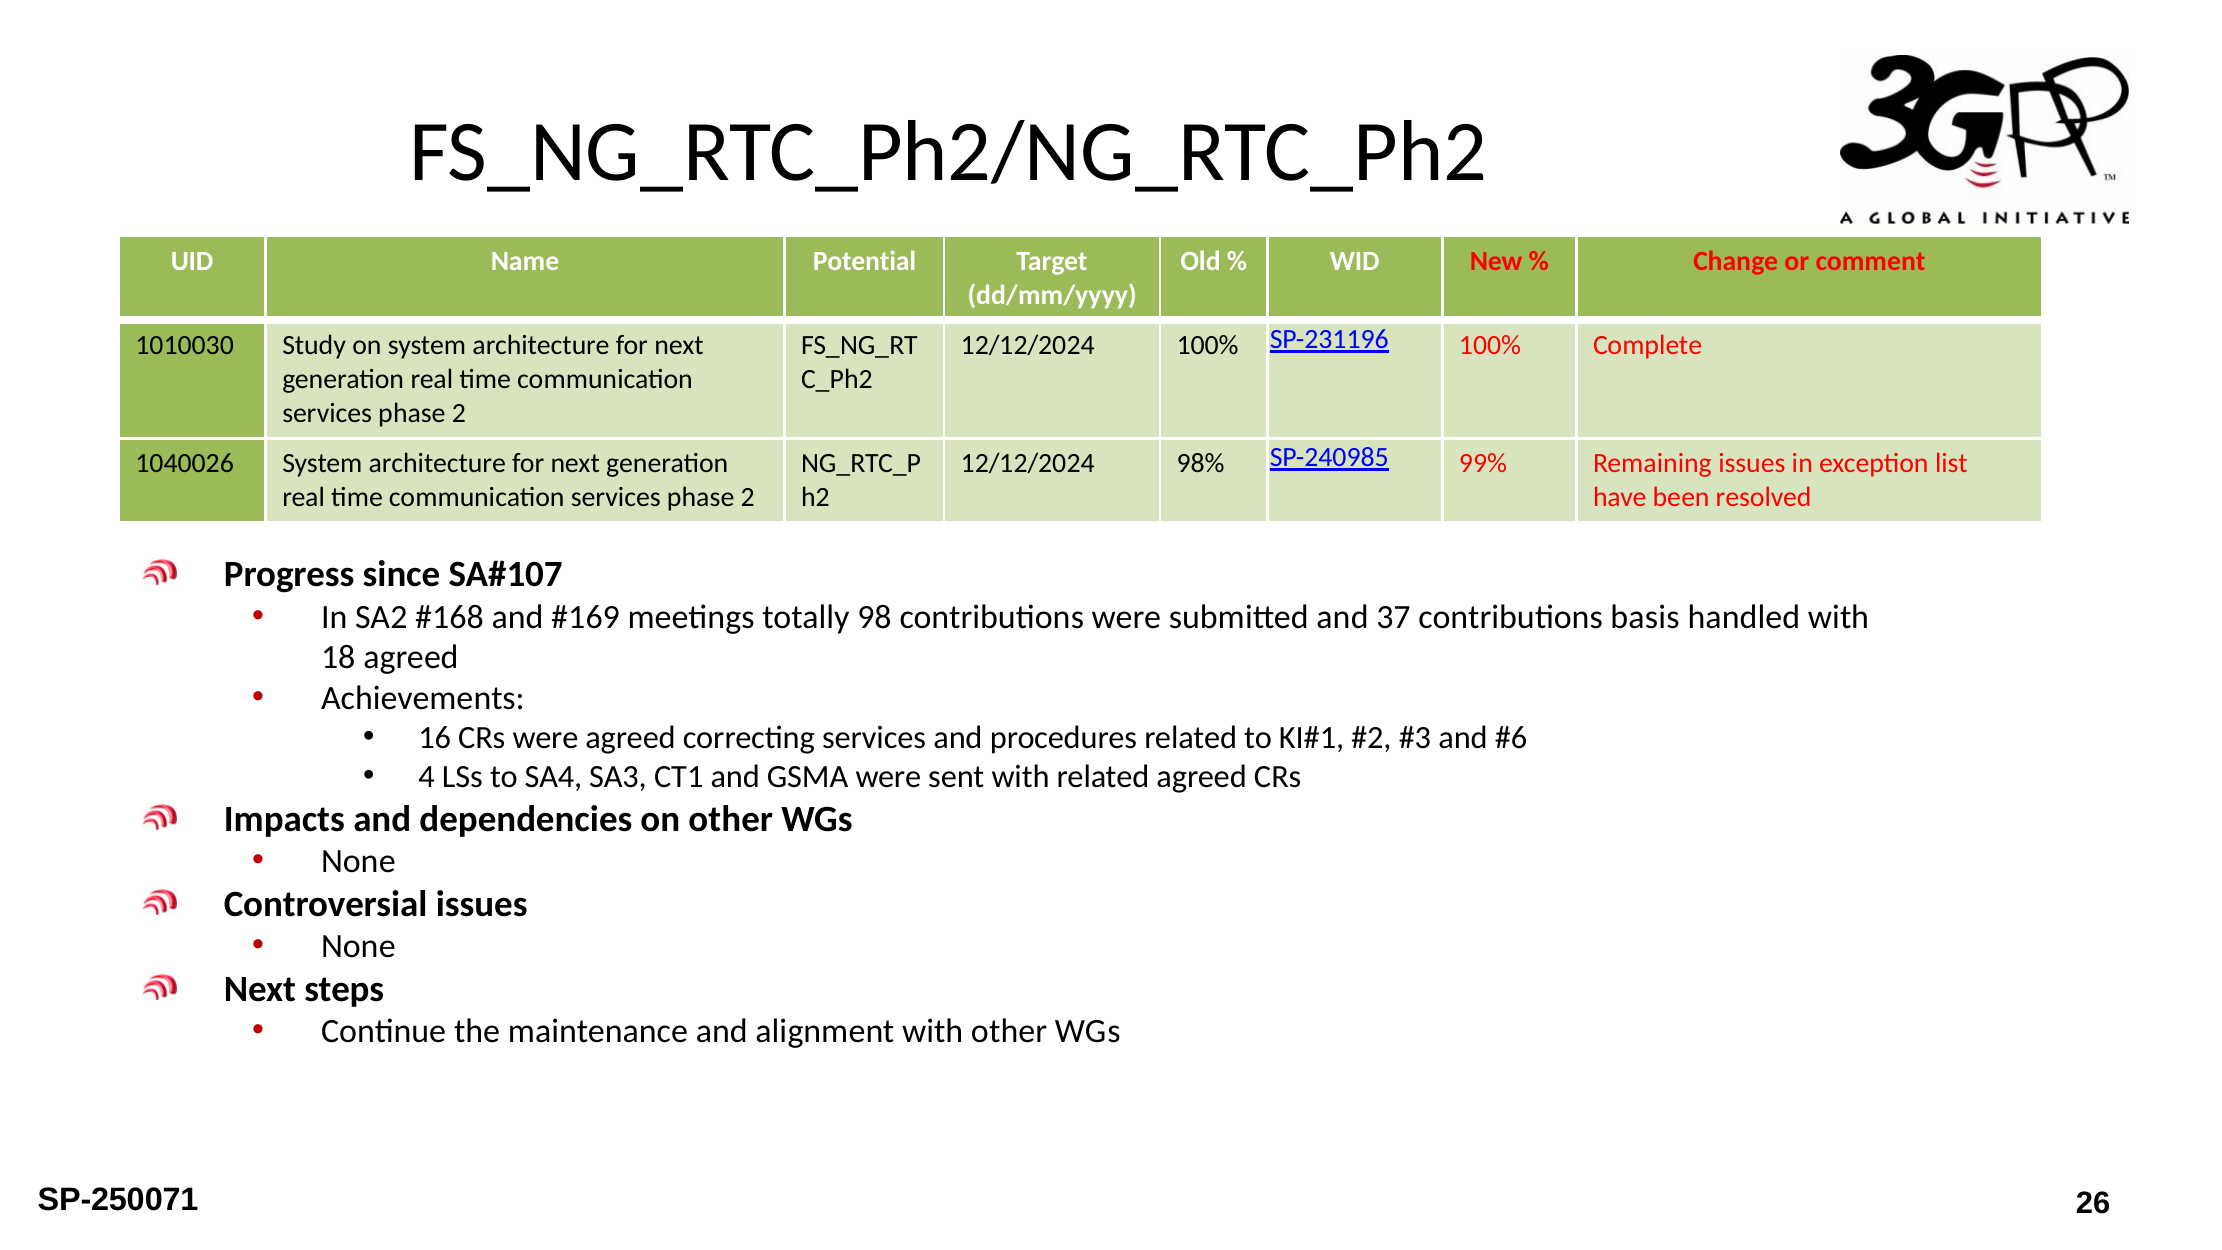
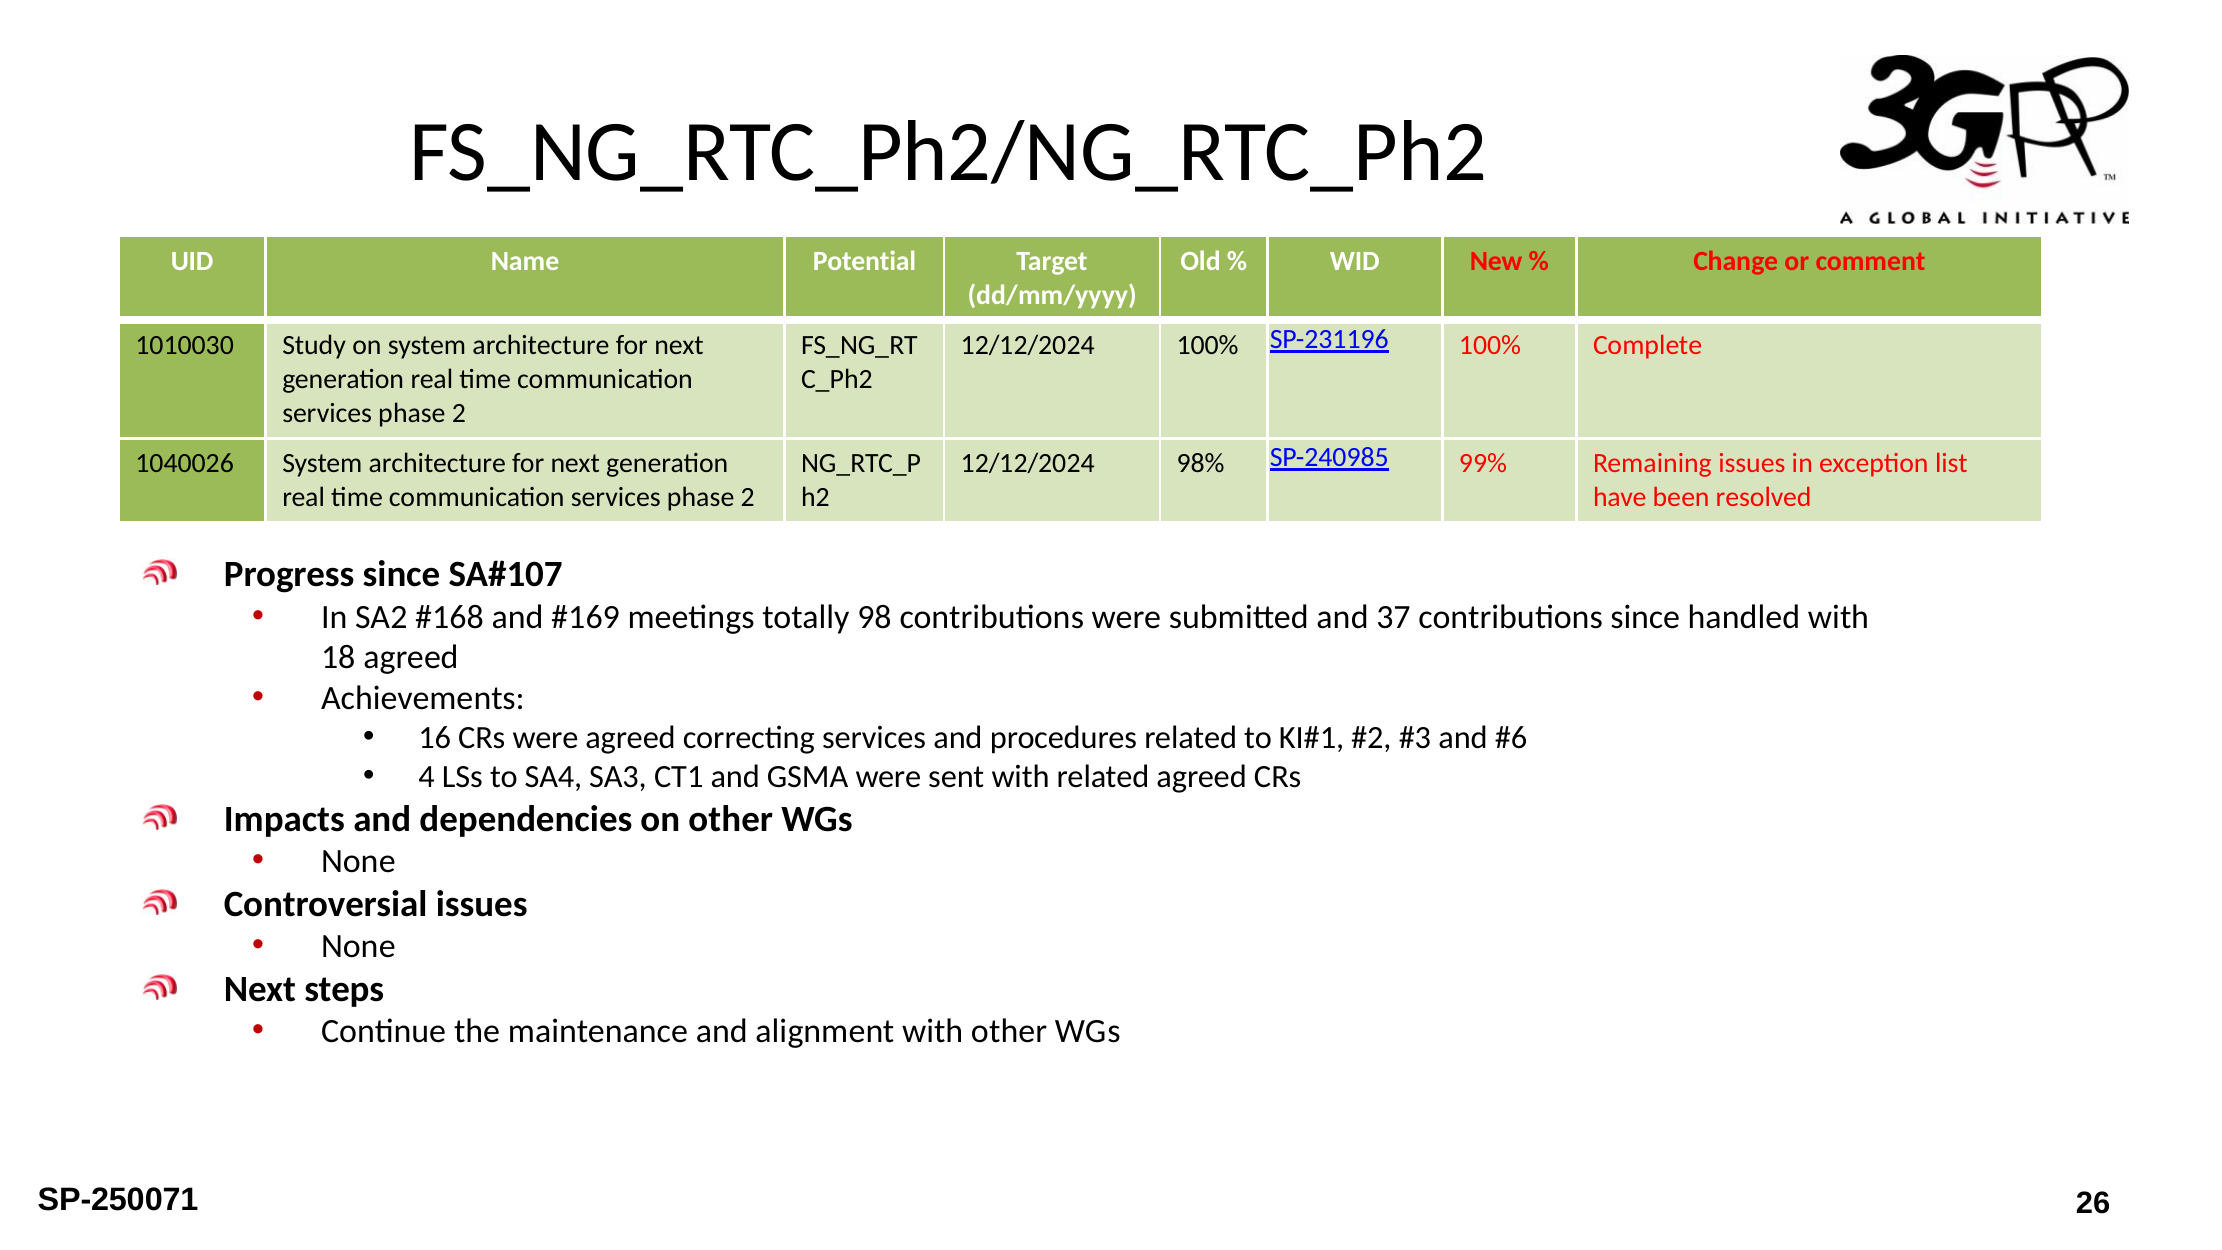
contributions basis: basis -> since
